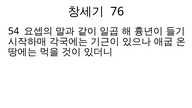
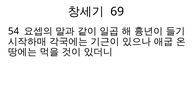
76: 76 -> 69
